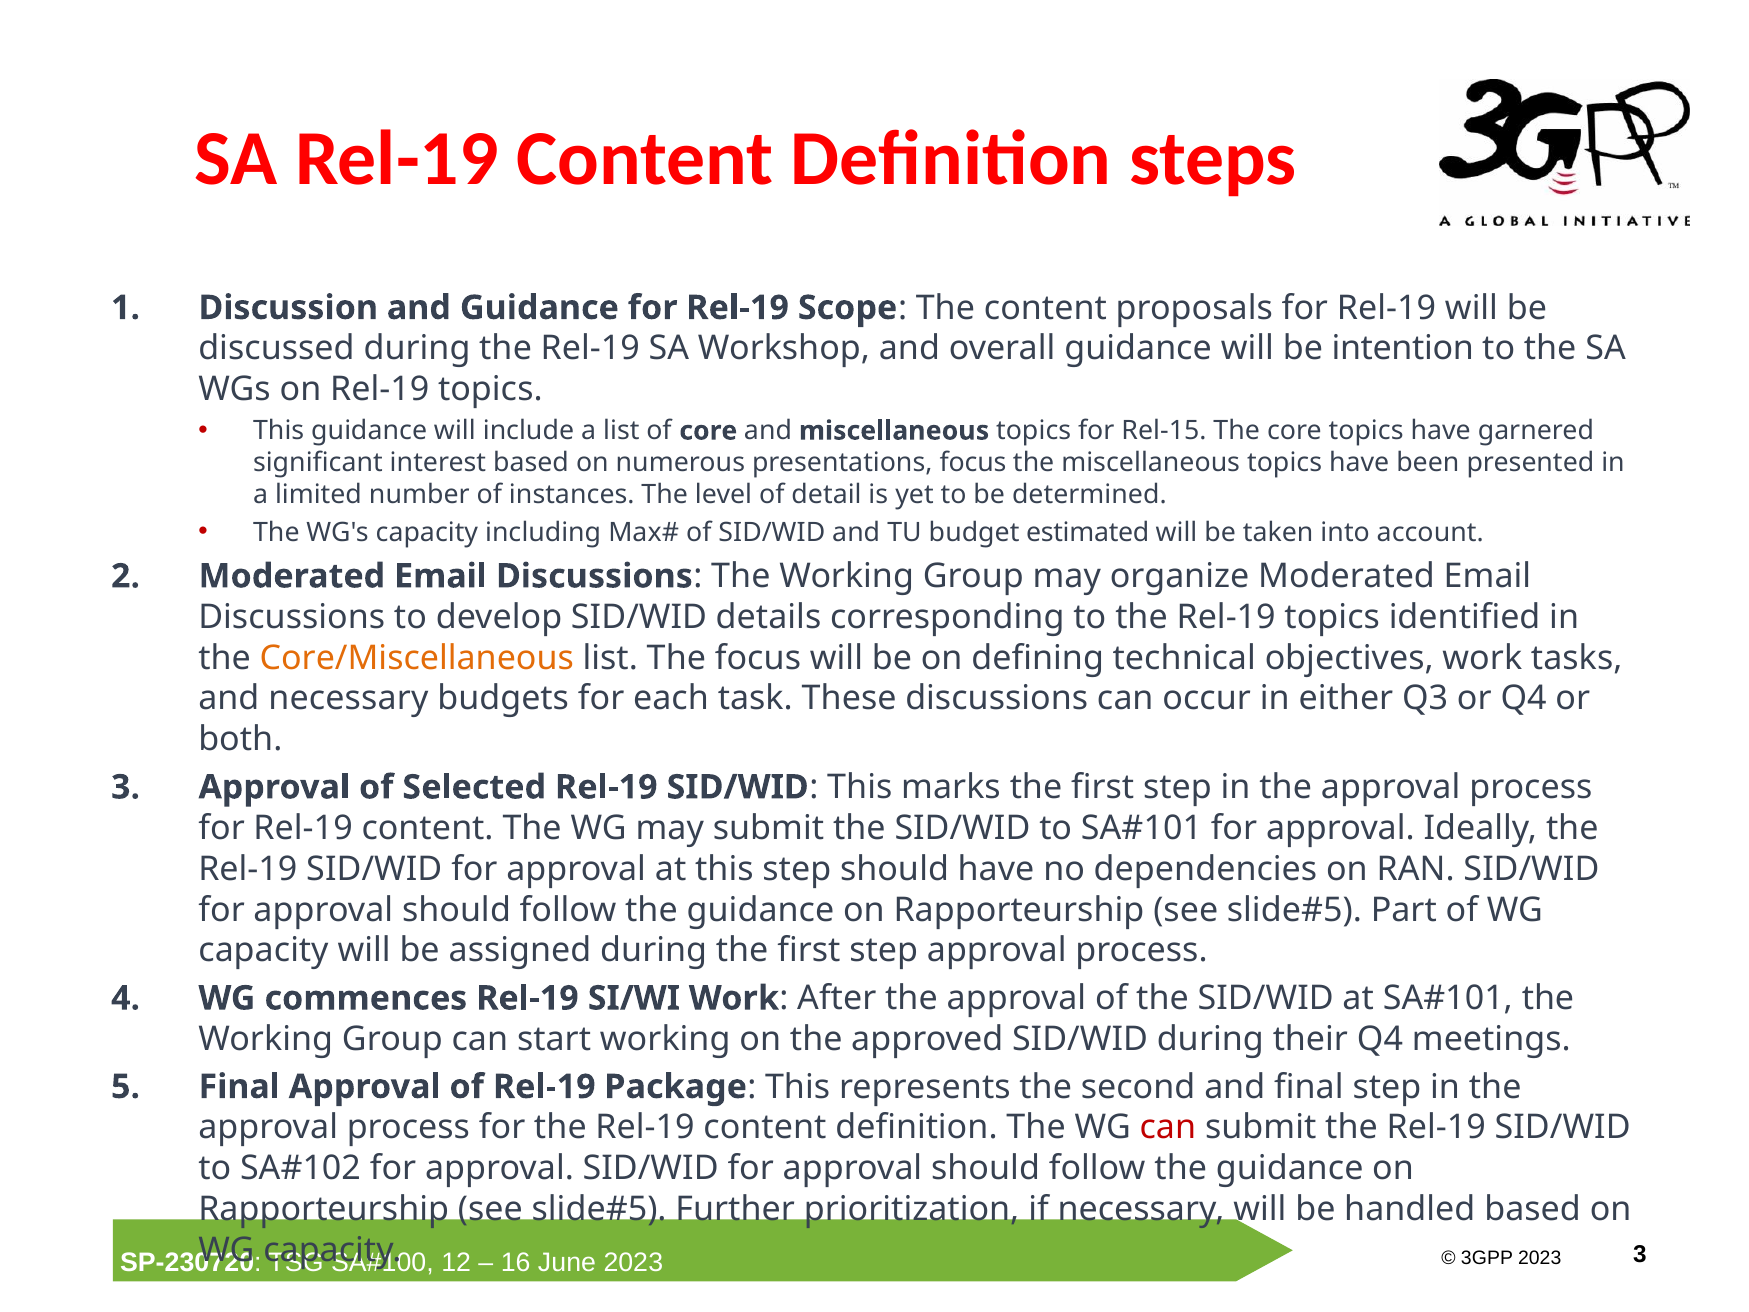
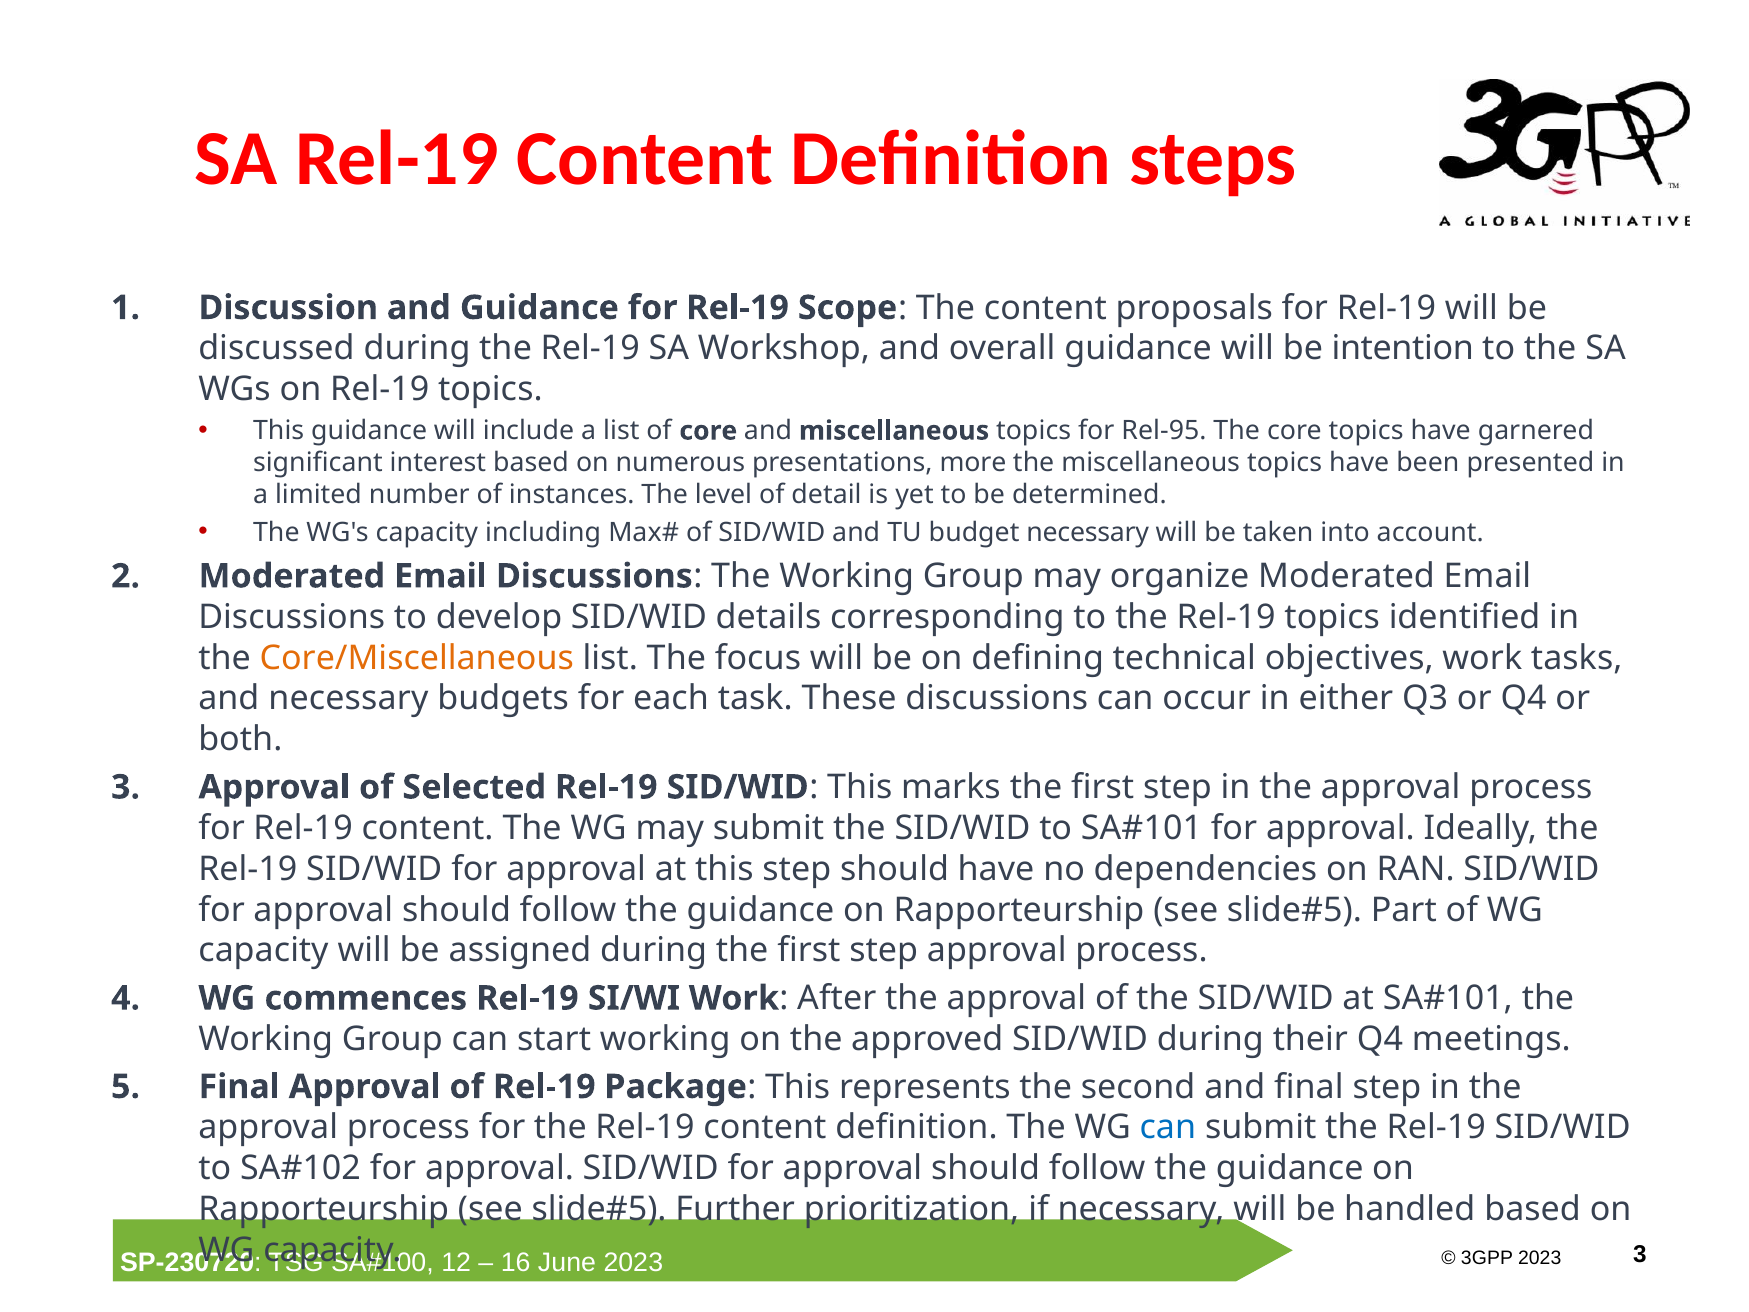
Rel-15: Rel-15 -> Rel-95
presentations focus: focus -> more
budget estimated: estimated -> necessary
can at (1168, 1127) colour: red -> blue
